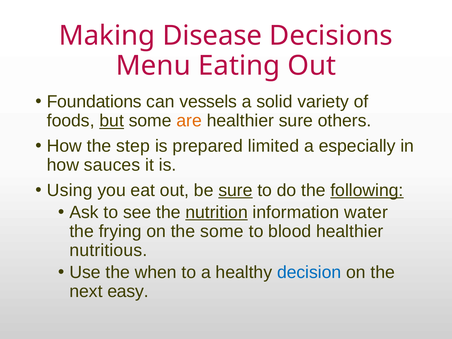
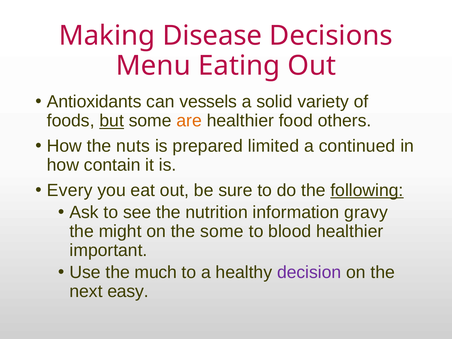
Foundations: Foundations -> Antioxidants
healthier sure: sure -> food
step: step -> nuts
especially: especially -> continued
sauces: sauces -> contain
Using: Using -> Every
sure at (235, 190) underline: present -> none
nutrition underline: present -> none
water: water -> gravy
frying: frying -> might
nutritious: nutritious -> important
when: when -> much
decision colour: blue -> purple
